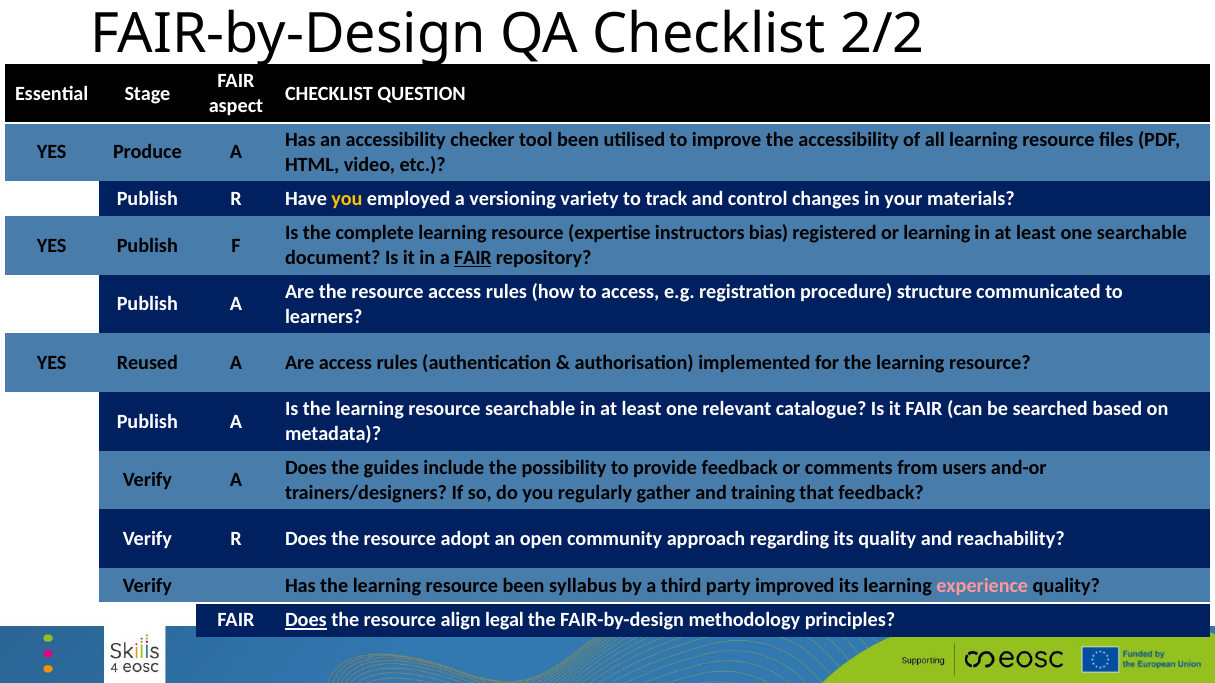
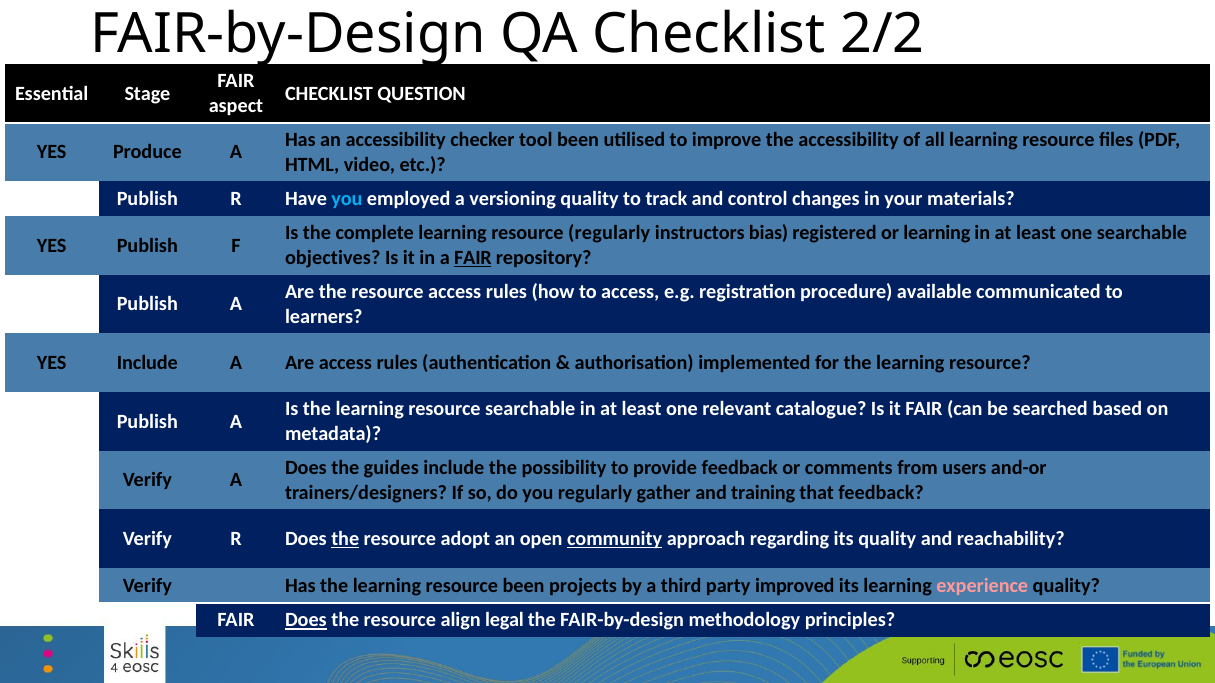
you at (347, 199) colour: yellow -> light blue
versioning variety: variety -> quality
resource expertise: expertise -> regularly
document: document -> objectives
structure: structure -> available
YES Reused: Reused -> Include
the at (345, 539) underline: none -> present
community underline: none -> present
syllabus: syllabus -> projects
